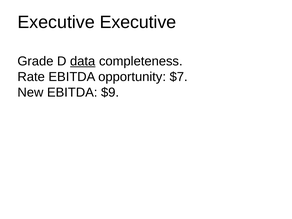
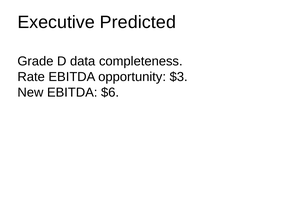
Executive Executive: Executive -> Predicted
data underline: present -> none
$7: $7 -> $3
$9: $9 -> $6
